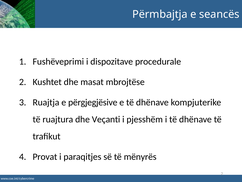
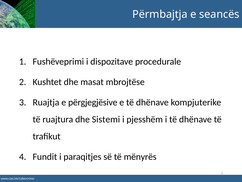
Veçanti: Veçanti -> Sistemi
Provat: Provat -> Fundit
